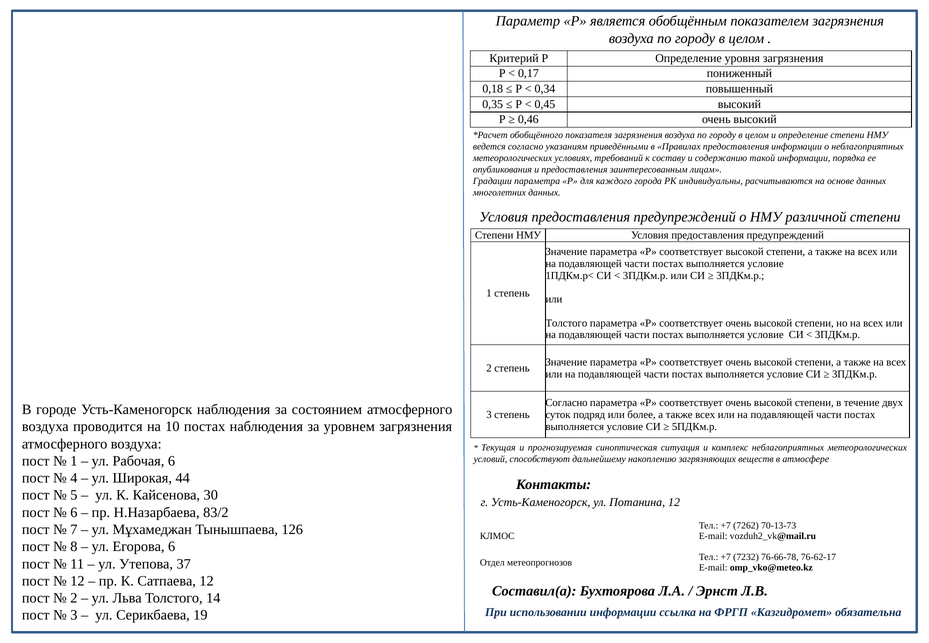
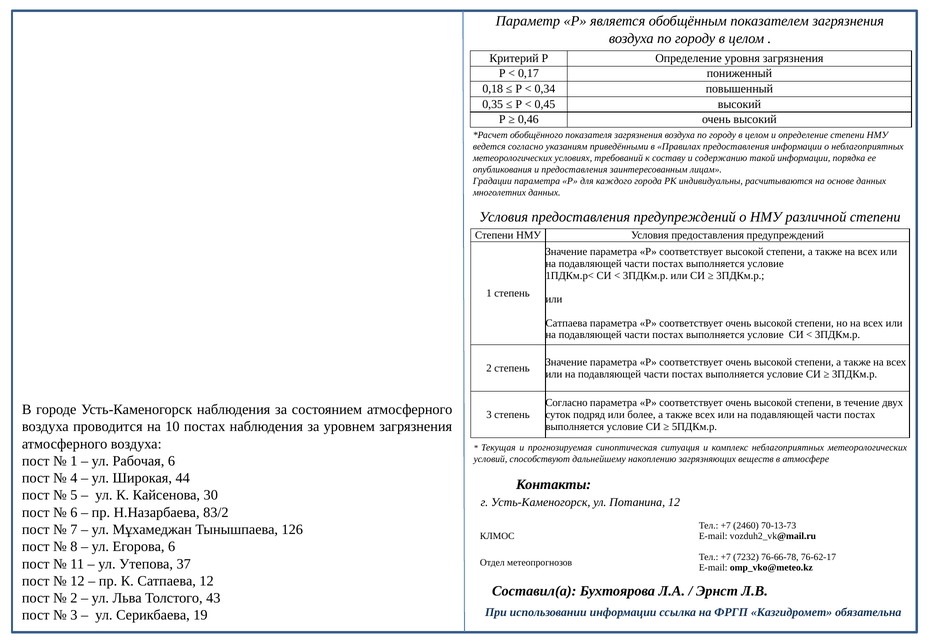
Толстого at (566, 323): Толстого -> Сатпаева
7262: 7262 -> 2460
14: 14 -> 43
